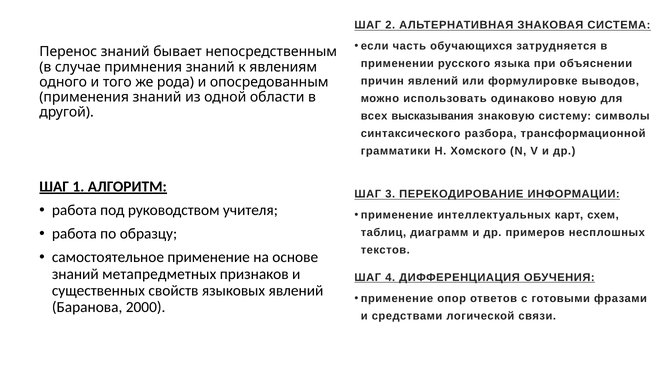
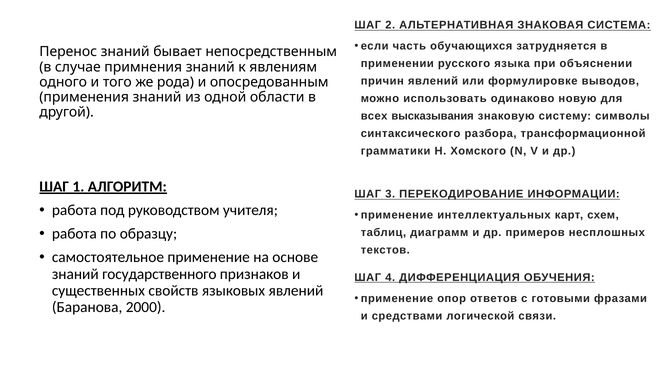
метапредметных: метапредметных -> государственного
